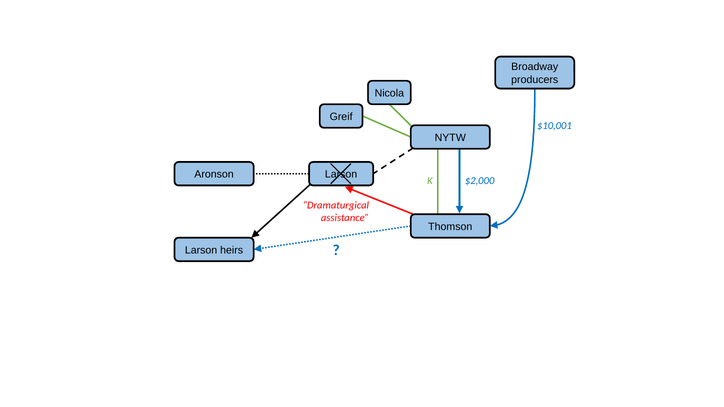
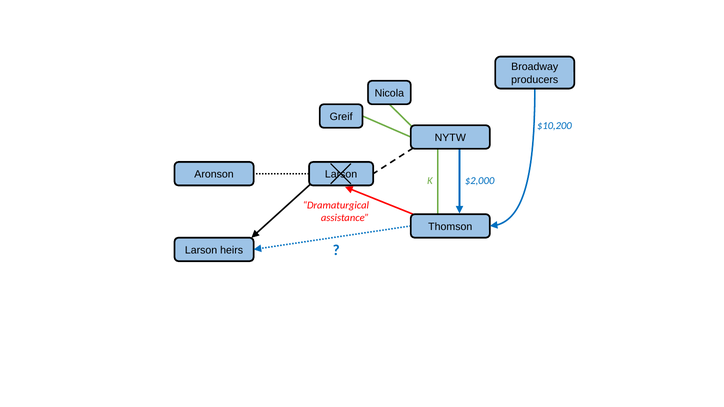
$10,001: $10,001 -> $10,200
